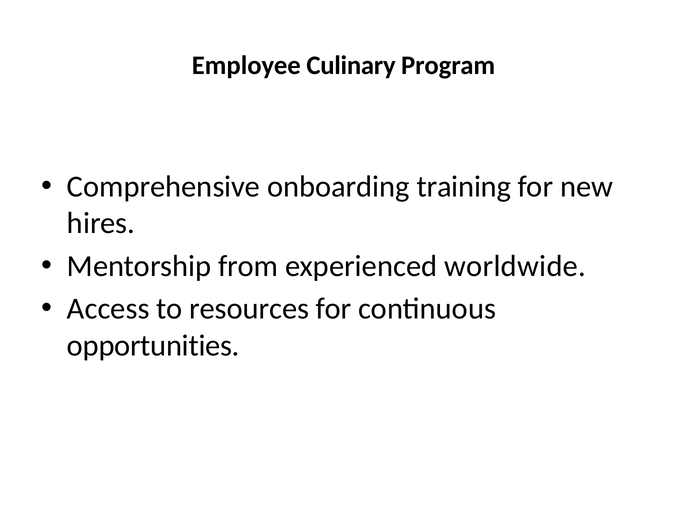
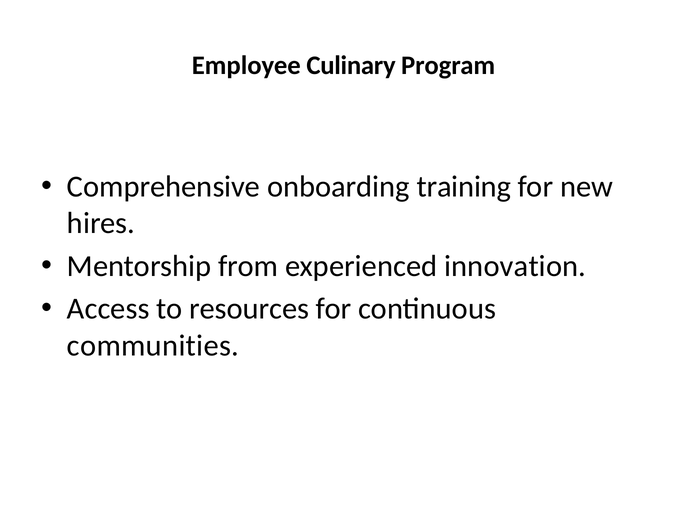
worldwide: worldwide -> innovation
opportunities: opportunities -> communities
